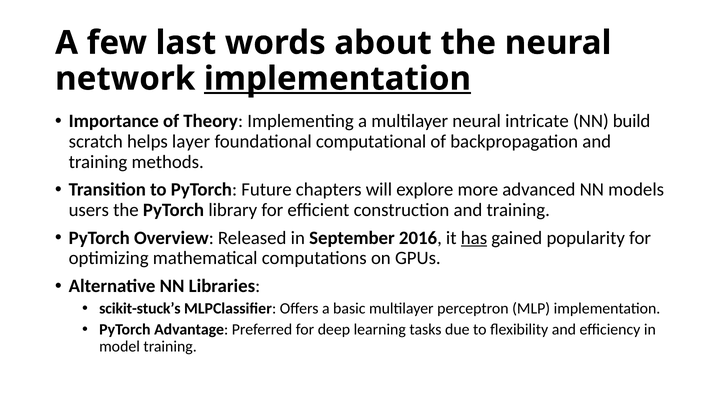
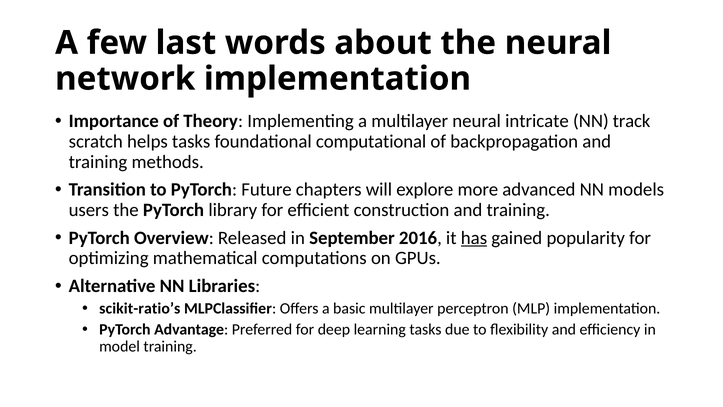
implementation at (337, 79) underline: present -> none
build: build -> track
helps layer: layer -> tasks
scikit-stuck’s: scikit-stuck’s -> scikit-ratio’s
